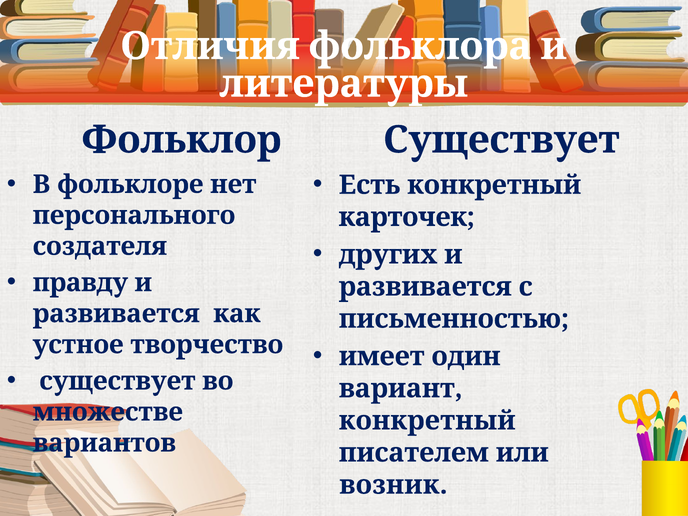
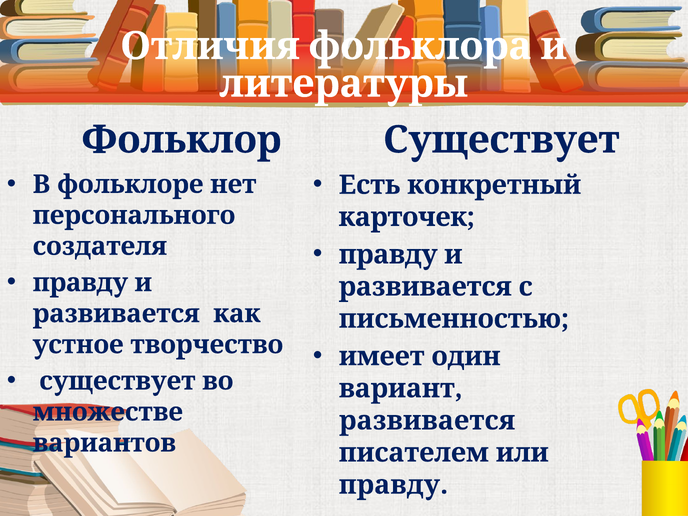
других at (388, 255): других -> правду
конкретный at (427, 421): конкретный -> развивается
возник at (393, 485): возник -> правду
